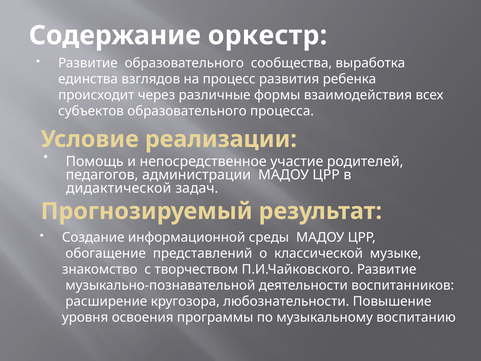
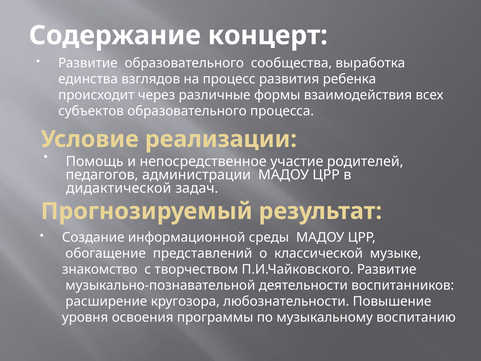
оркестр: оркестр -> концерт
